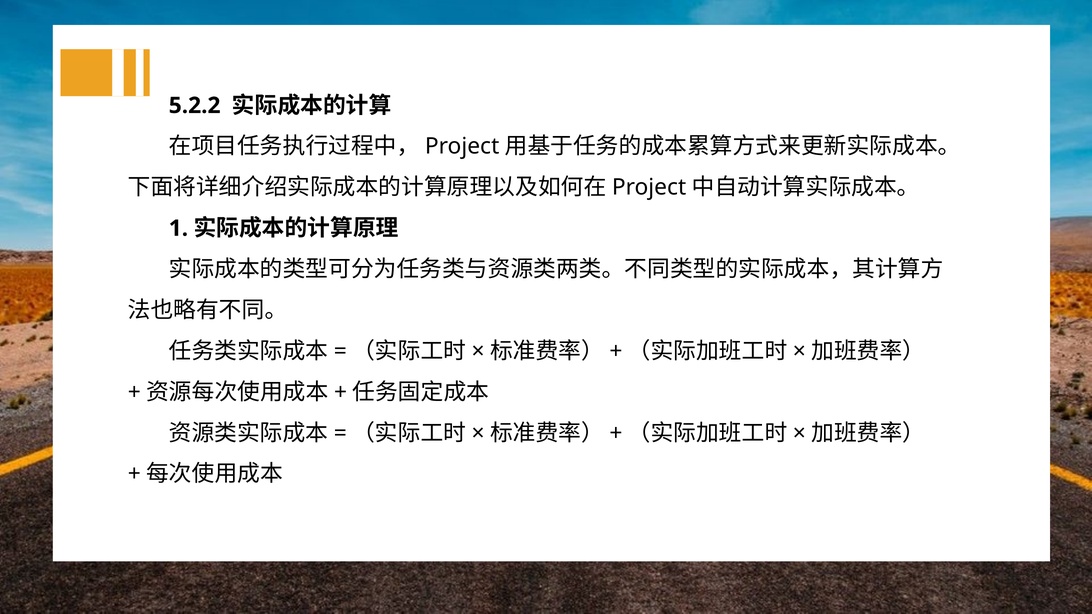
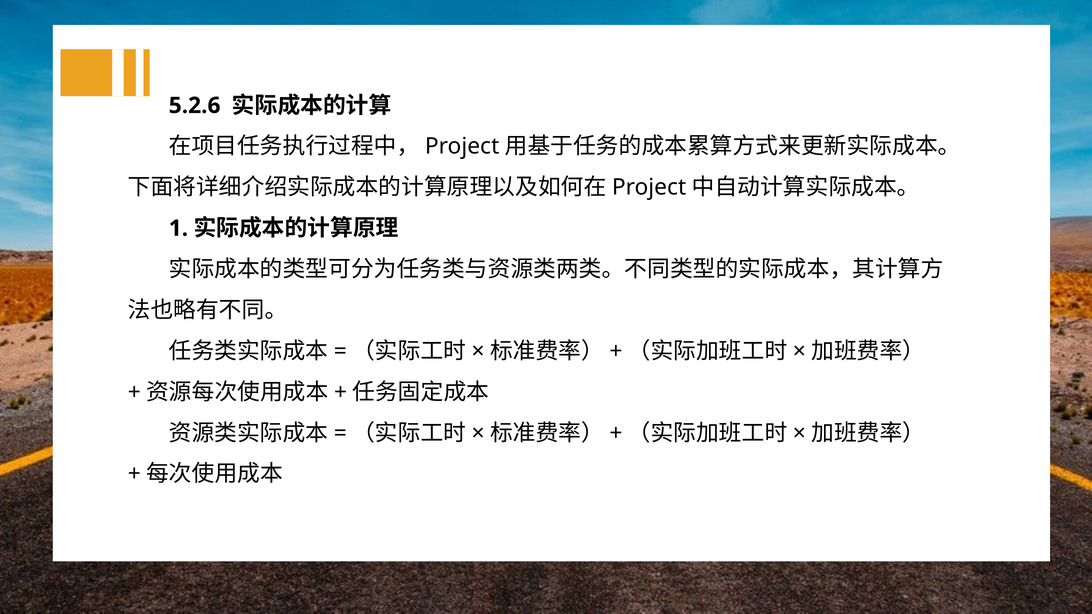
5.2.2: 5.2.2 -> 5.2.6
